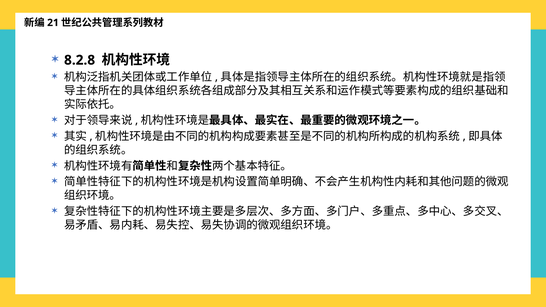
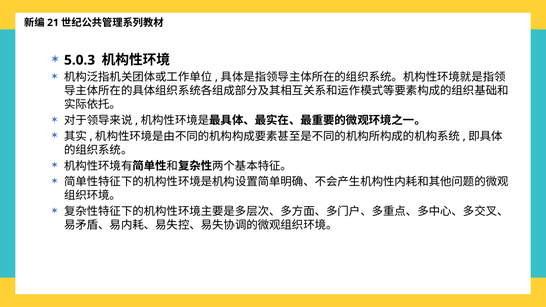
8.2.8: 8.2.8 -> 5.0.3
